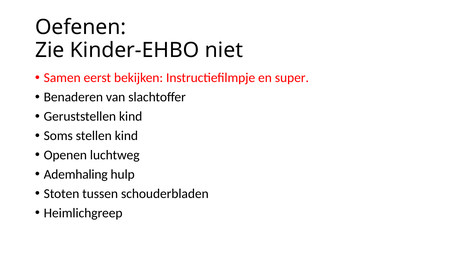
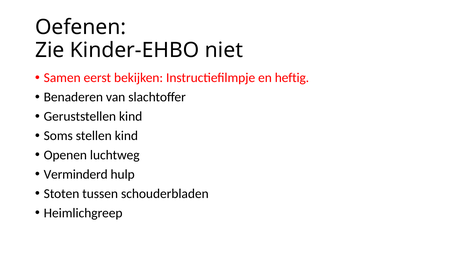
super: super -> heftig
Ademhaling: Ademhaling -> Verminderd
